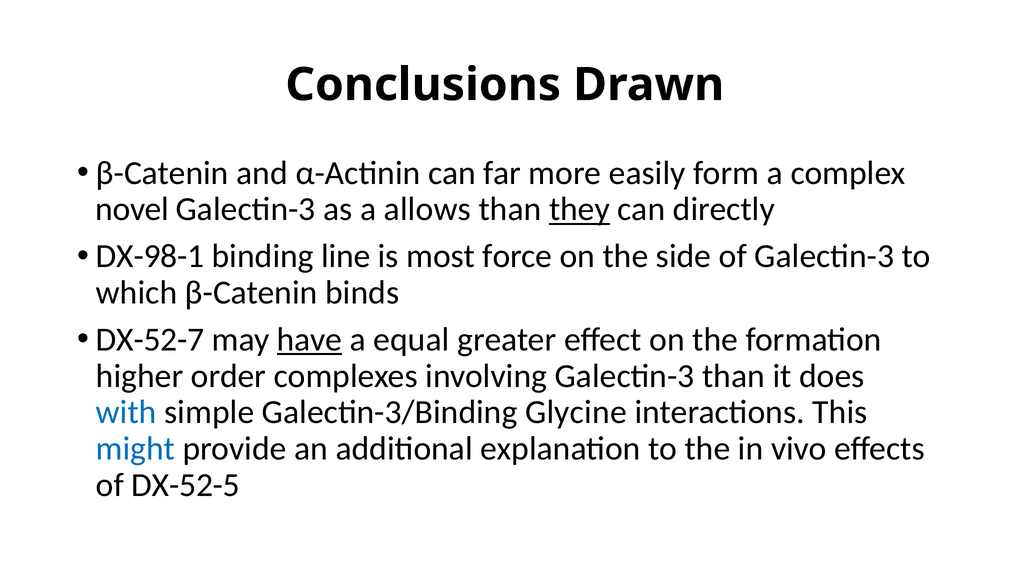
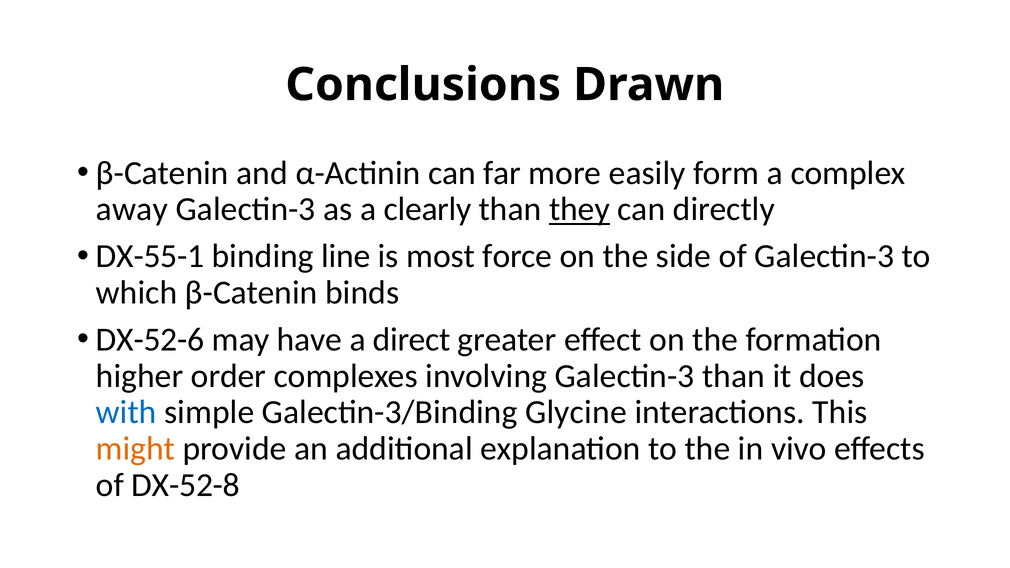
novel: novel -> away
allows: allows -> clearly
DX-98-1: DX-98-1 -> DX-55-1
DX-52-7: DX-52-7 -> DX-52-6
have underline: present -> none
equal: equal -> direct
might colour: blue -> orange
DX-52-5: DX-52-5 -> DX-52-8
